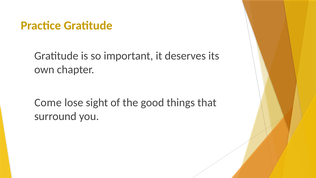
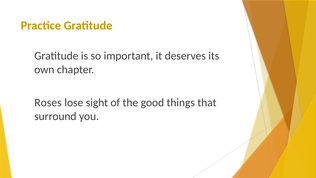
Come: Come -> Roses
